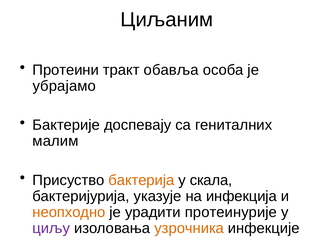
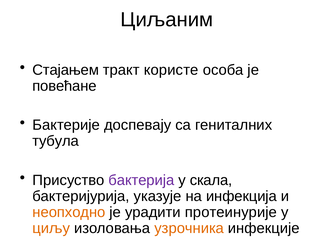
Протеини: Протеини -> Стајањем
обавља: обавља -> користе
убрајамо: убрајамо -> повећане
малим: малим -> тубула
бактерија colour: orange -> purple
циљу colour: purple -> orange
